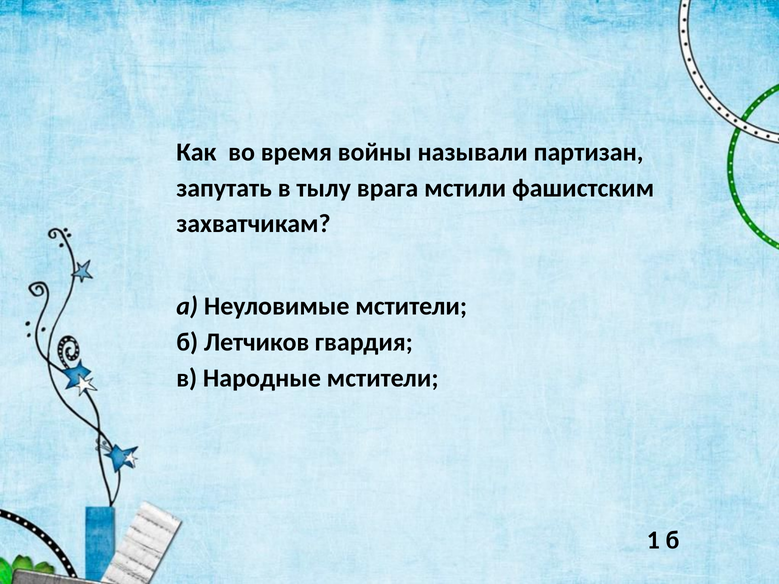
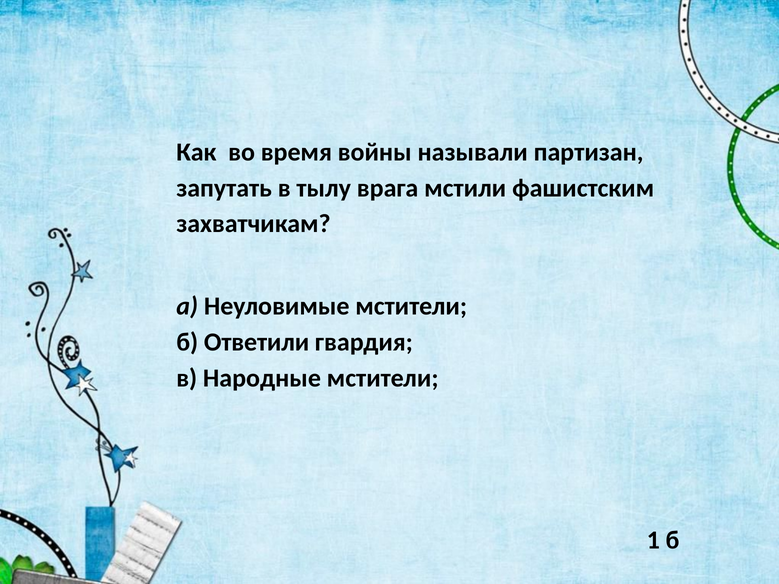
Летчиков: Летчиков -> Ответили
